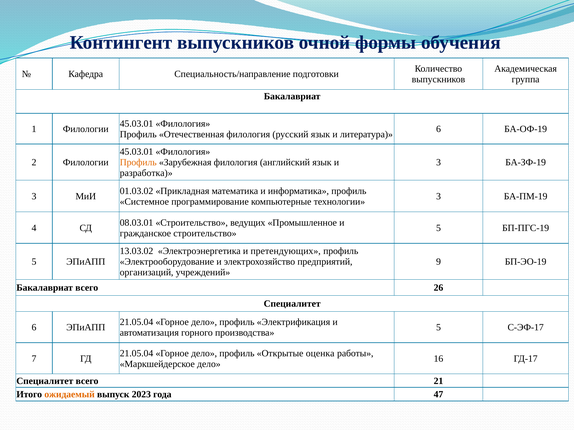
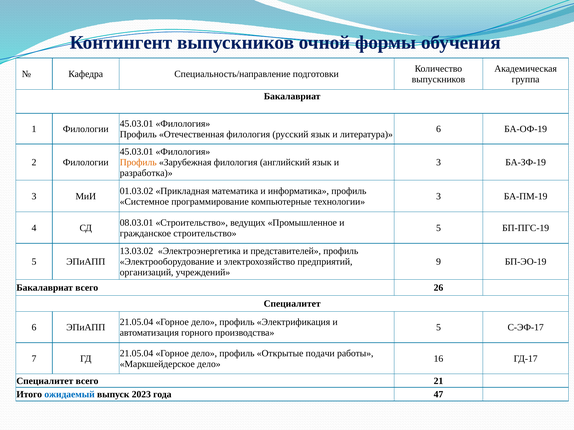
претендующих: претендующих -> представителей
оценка: оценка -> подачи
ожидаемый colour: orange -> blue
